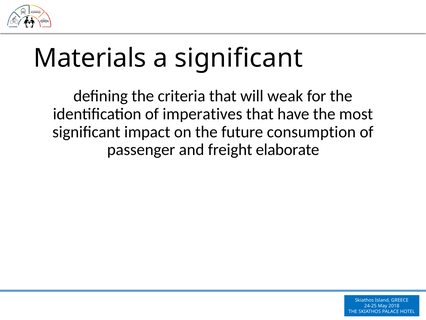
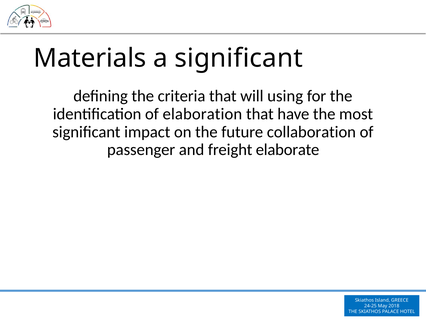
weak: weak -> using
imperatives: imperatives -> elaboration
consumption: consumption -> collaboration
